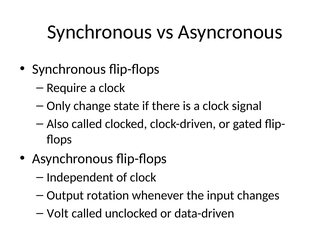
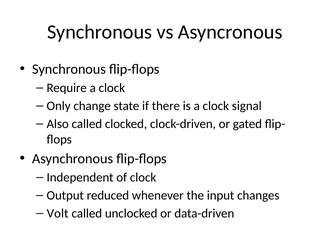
rotation: rotation -> reduced
